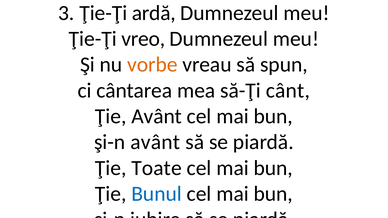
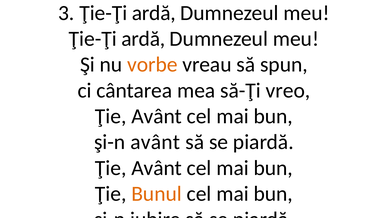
vreo at (143, 39): vreo -> ardă
cânt: cânt -> vreo
Toate at (157, 168): Toate -> Avânt
Bunul colour: blue -> orange
